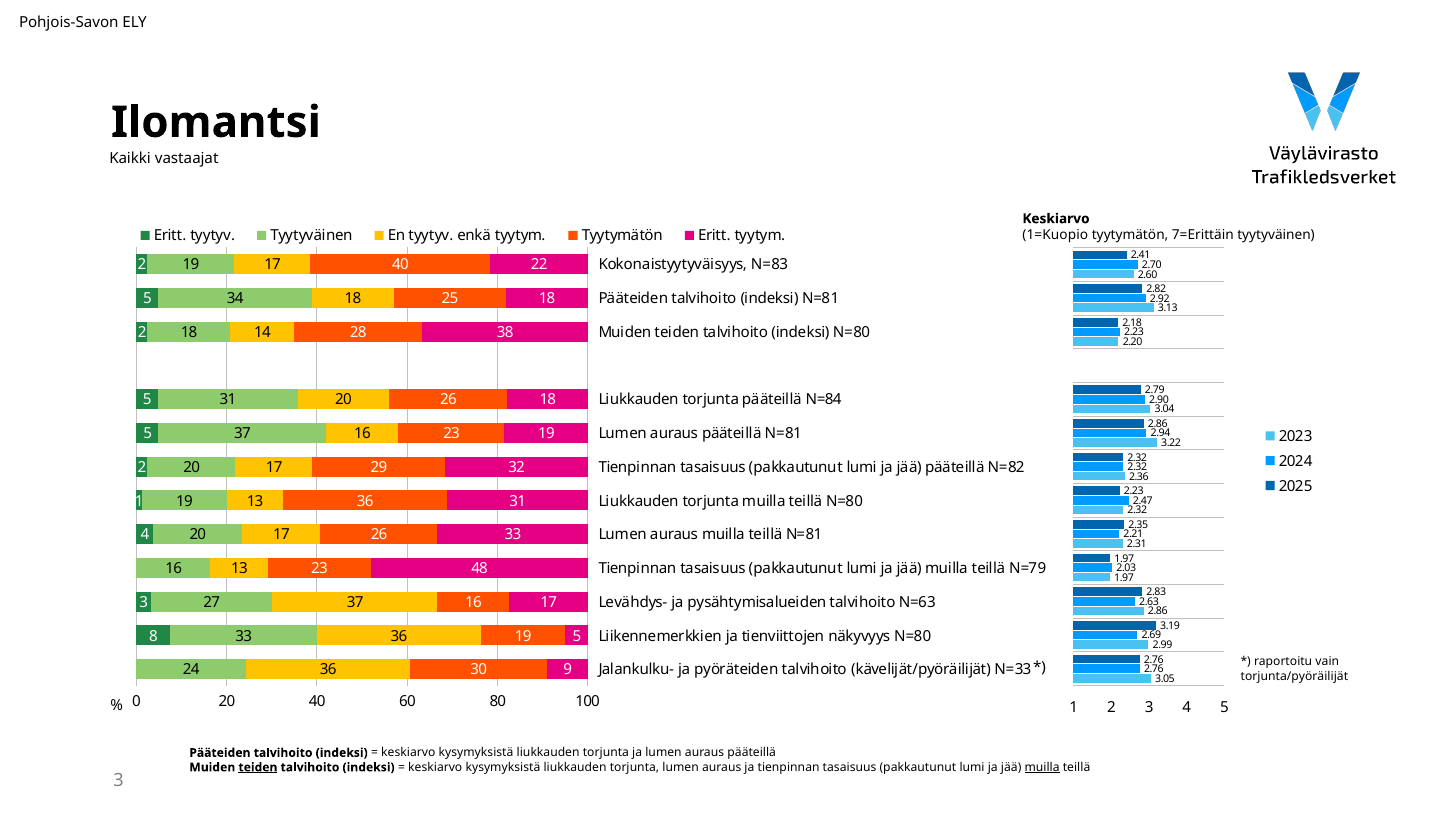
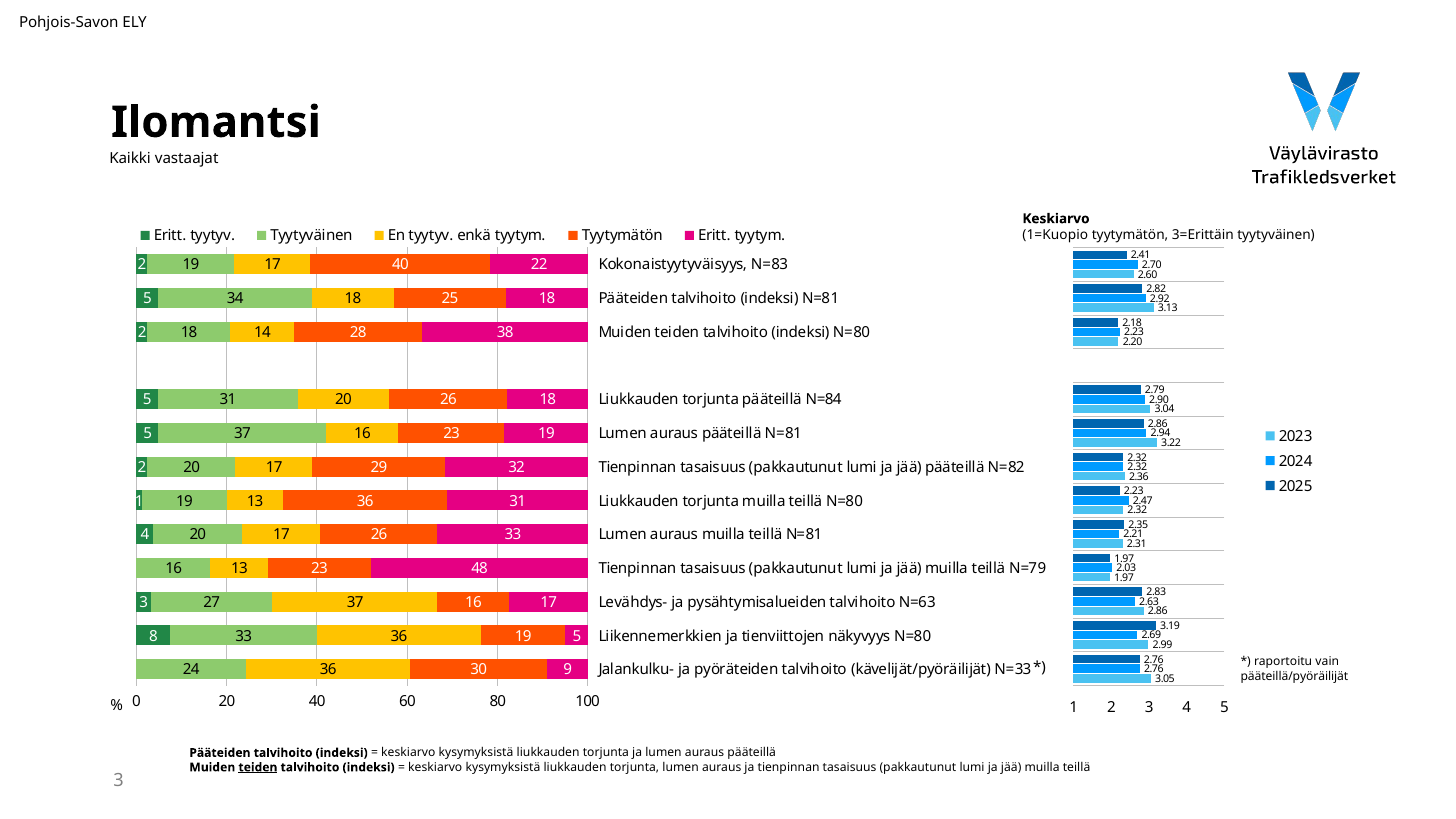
7=Erittäin: 7=Erittäin -> 3=Erittäin
torjunta/pyöräilijät: torjunta/pyöräilijät -> pääteillä/pyöräilijät
muilla at (1042, 767) underline: present -> none
